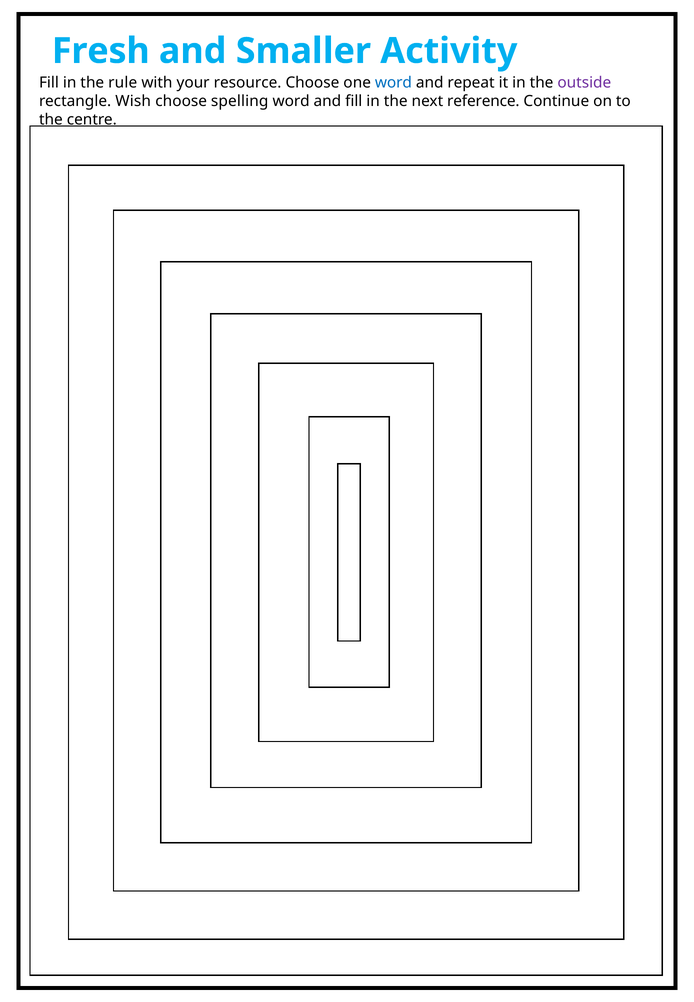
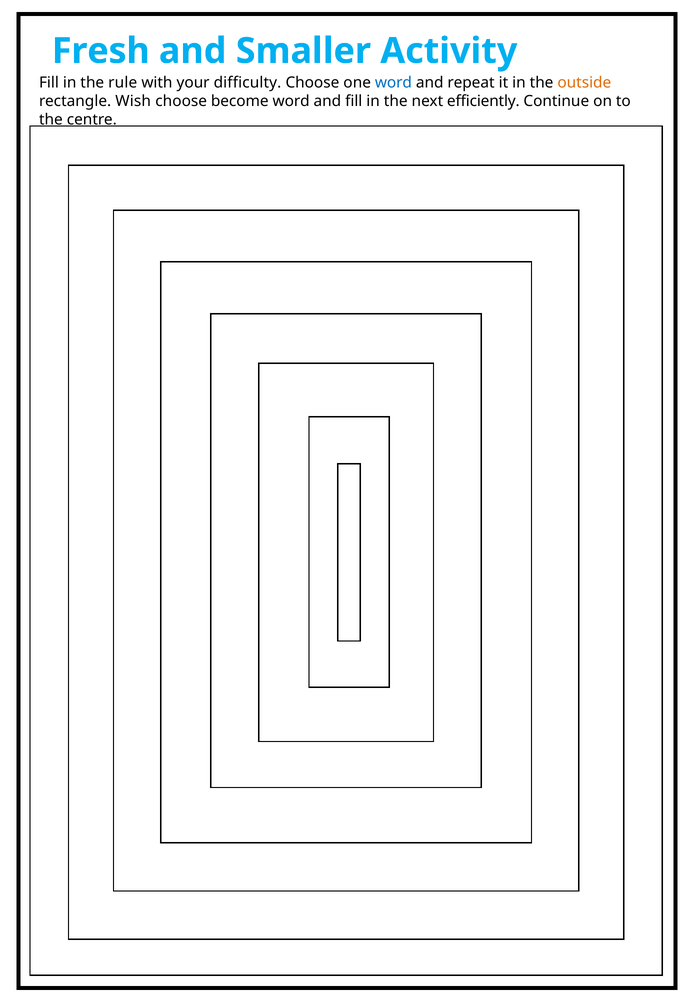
resource: resource -> difficulty
outside colour: purple -> orange
spelling: spelling -> become
reference: reference -> efficiently
